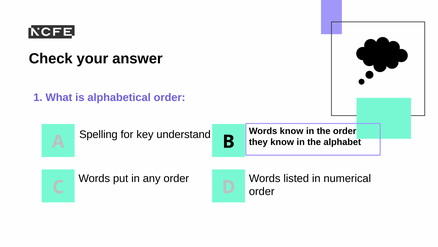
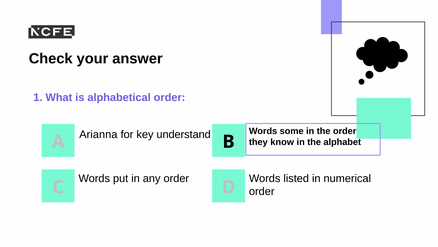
Words know: know -> some
Spelling: Spelling -> Arianna
